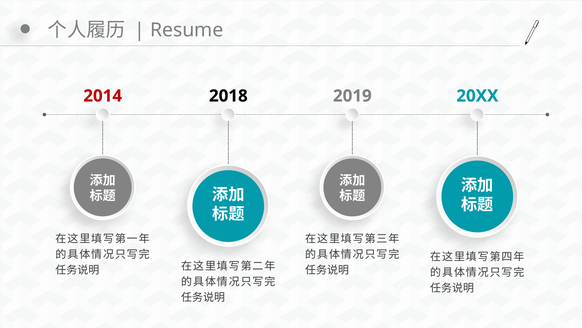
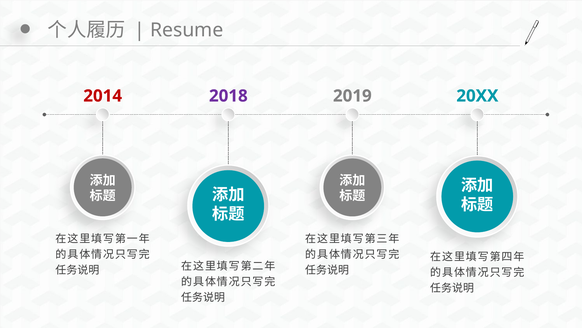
2018 colour: black -> purple
